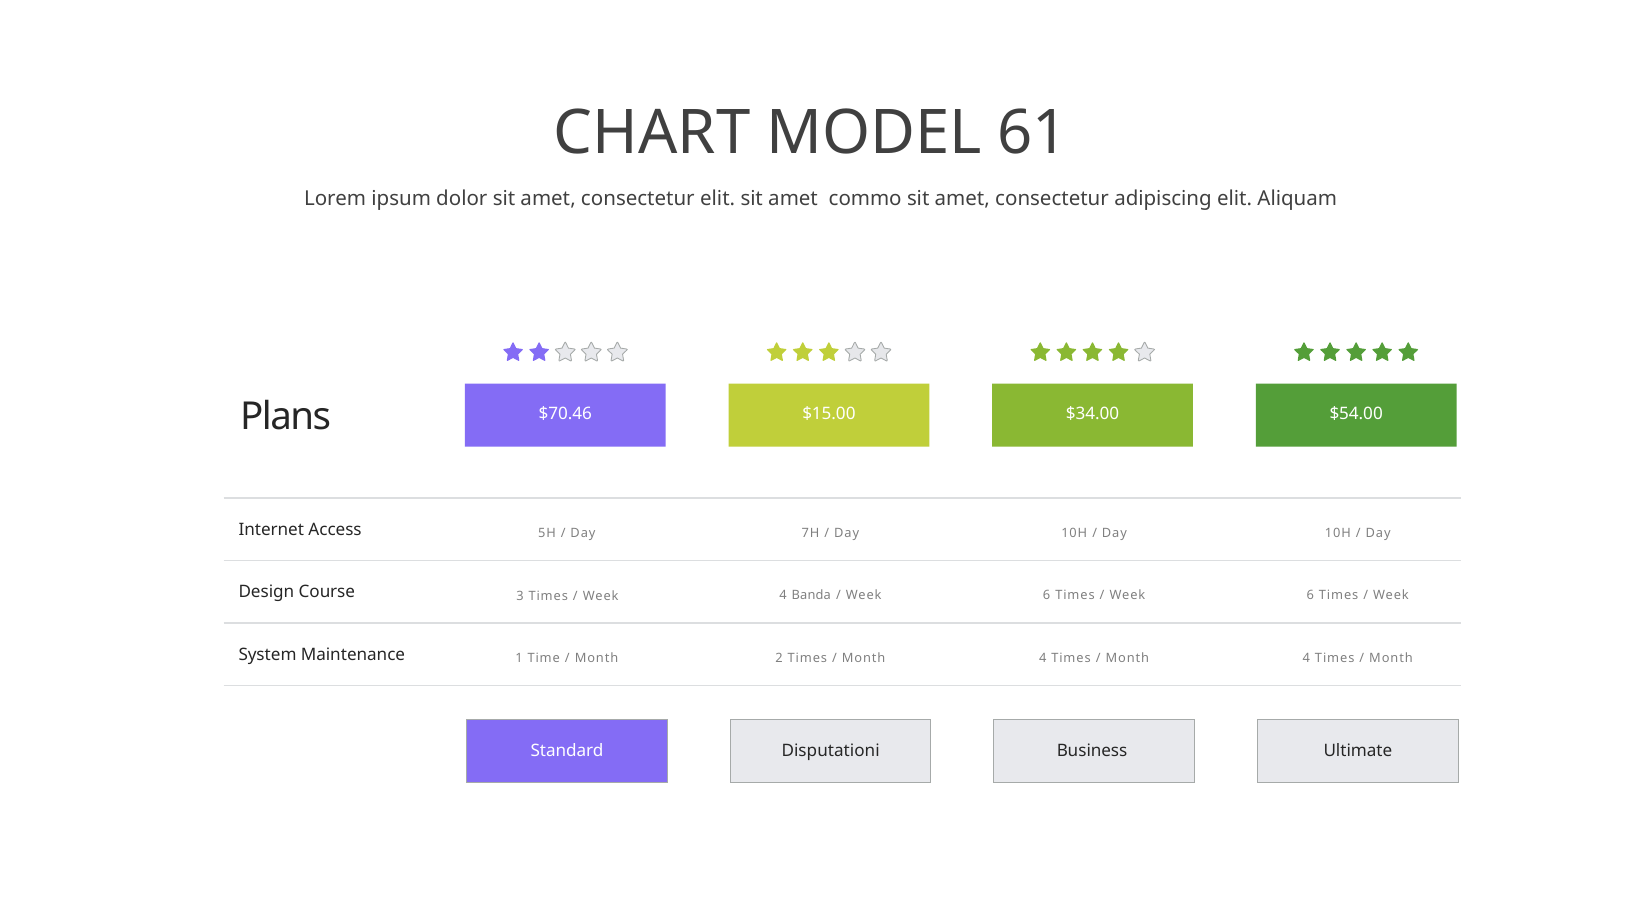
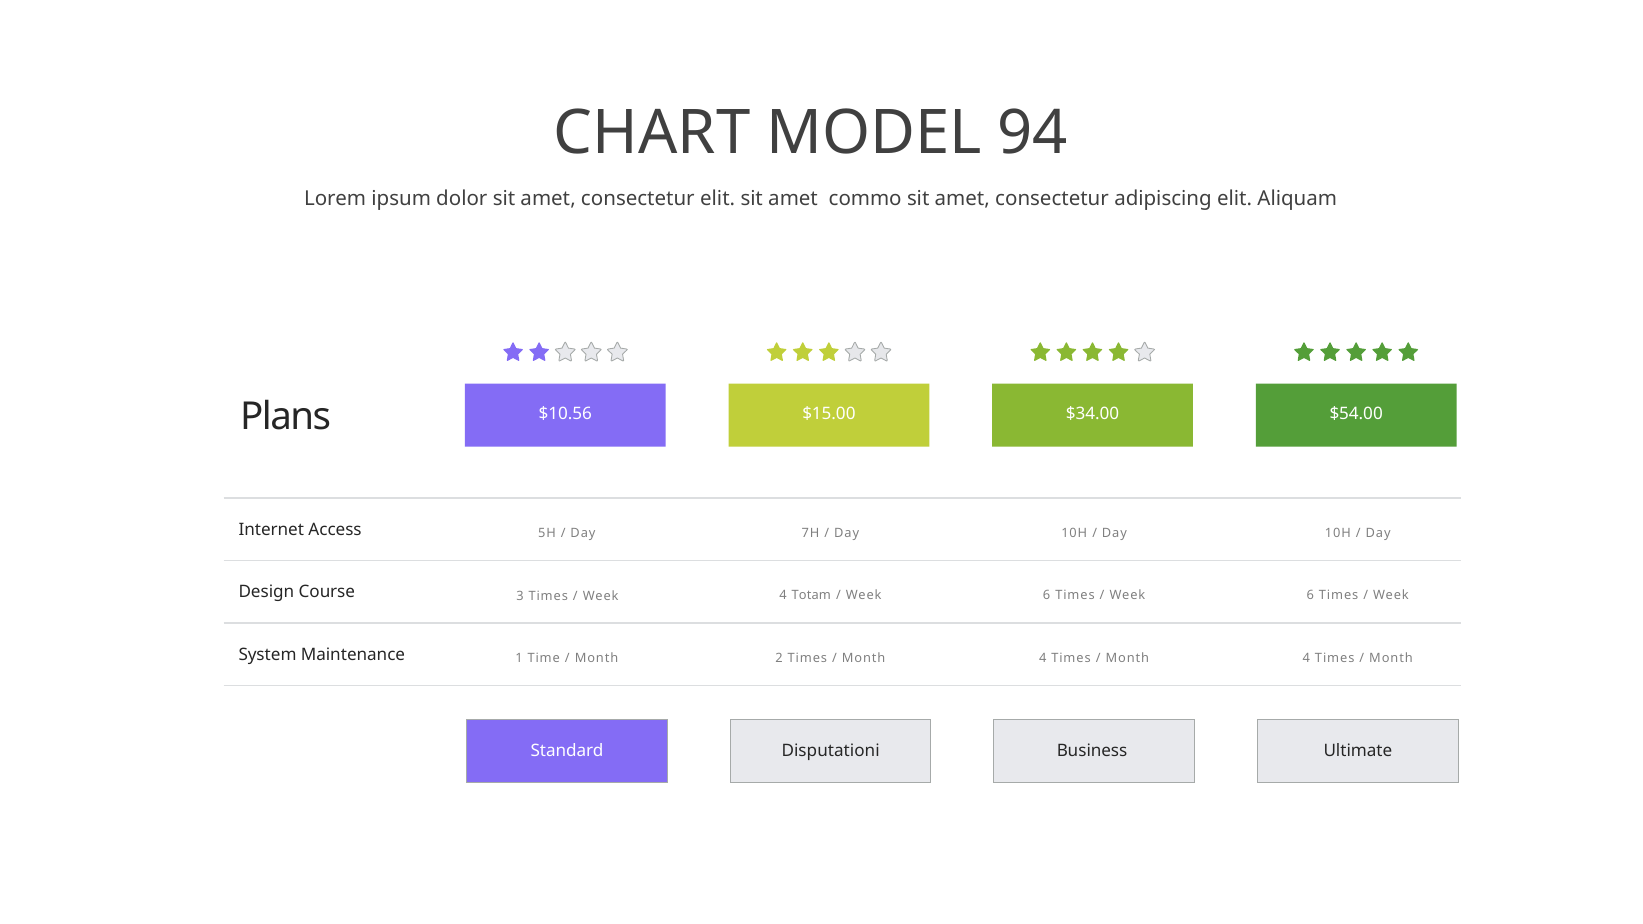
61: 61 -> 94
$70.46: $70.46 -> $10.56
Banda: Banda -> Totam
